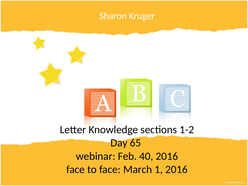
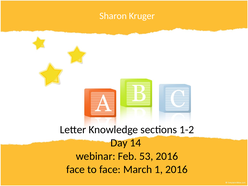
65: 65 -> 14
40: 40 -> 53
